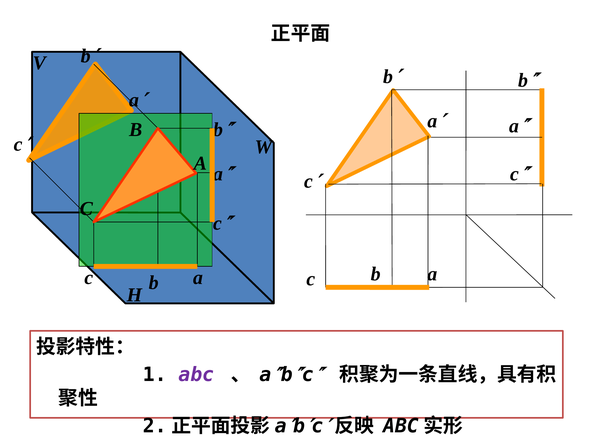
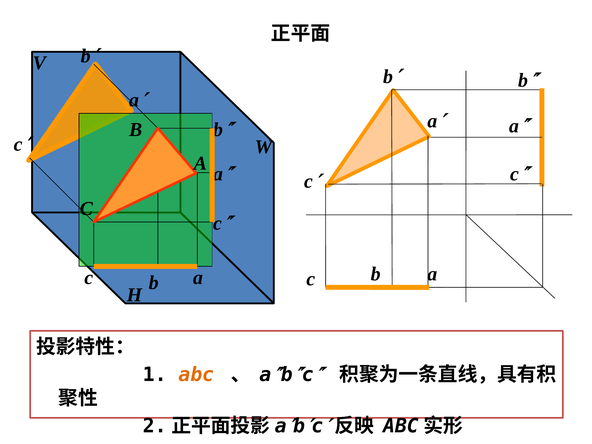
abc colour: purple -> orange
